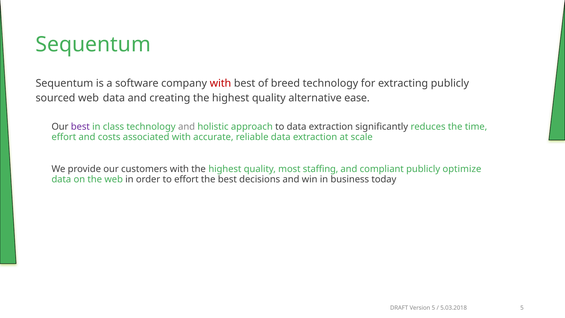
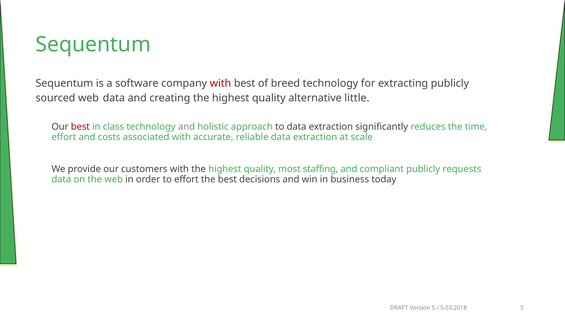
ease: ease -> little
best at (80, 127) colour: purple -> red
optimize: optimize -> requests
